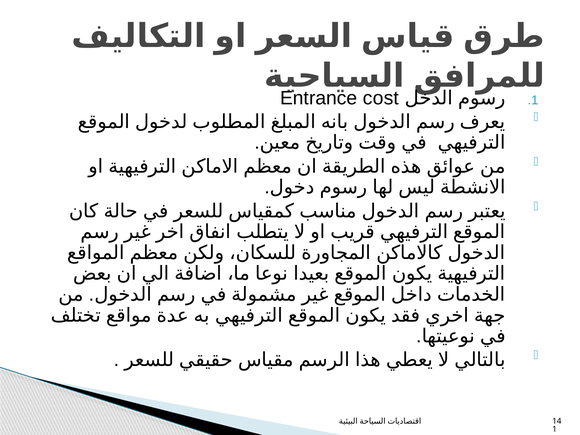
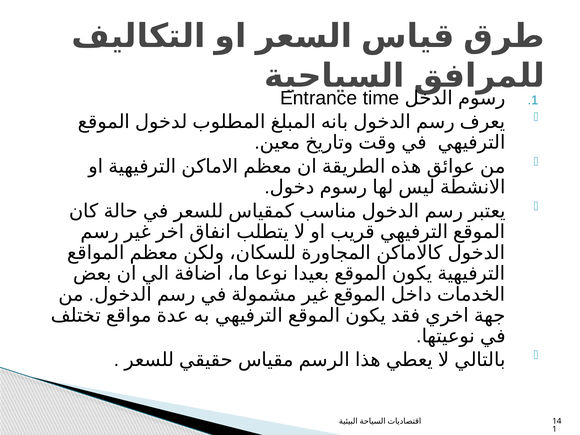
cost: cost -> time
